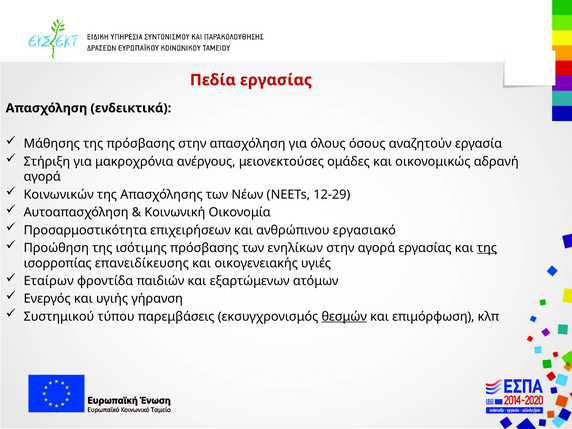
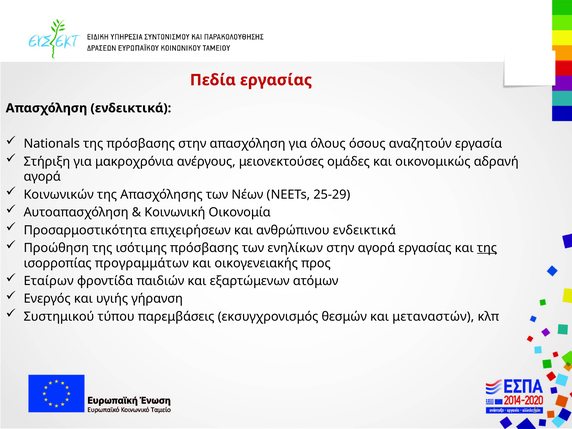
Μάθησης: Μάθησης -> Nationals
12-29: 12-29 -> 25-29
ανθρώπινου εργασιακό: εργασιακό -> ενδεικτικά
επανειδίκευσης: επανειδίκευσης -> προγραμμάτων
υγιές: υγιές -> προς
θεσμών underline: present -> none
επιμόρφωση: επιμόρφωση -> μεταναστών
